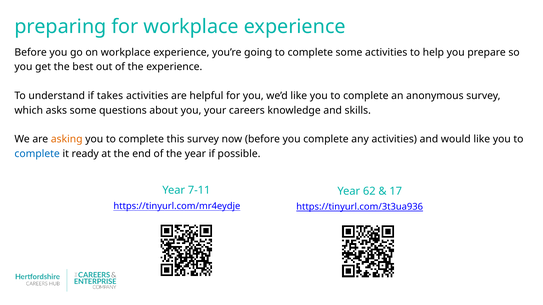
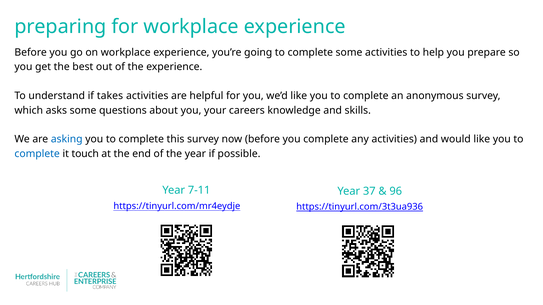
asking colour: orange -> blue
ready: ready -> touch
62: 62 -> 37
17: 17 -> 96
